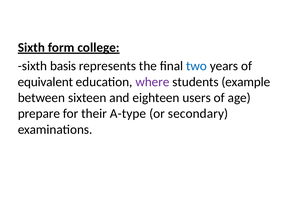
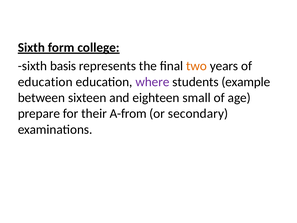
two colour: blue -> orange
equivalent at (45, 82): equivalent -> education
users: users -> small
A-type: A-type -> A-from
